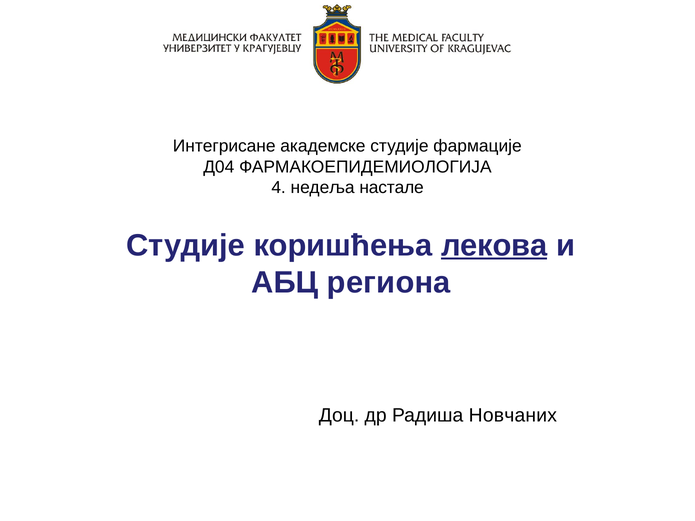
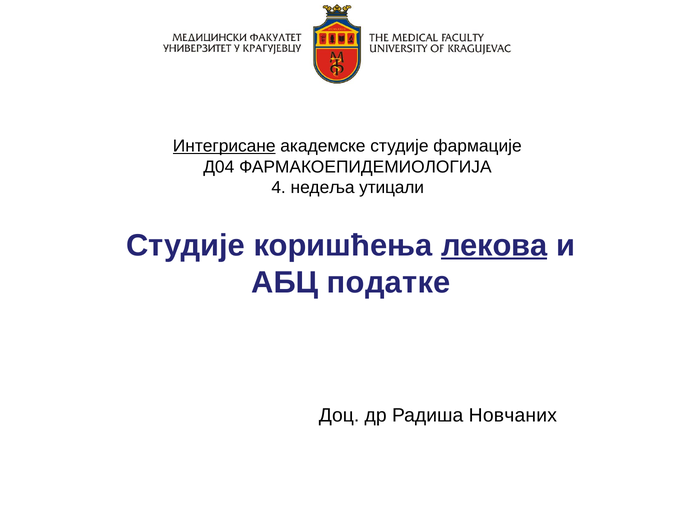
Интегрисане underline: none -> present
настале: настале -> утицали
региона: региона -> податке
